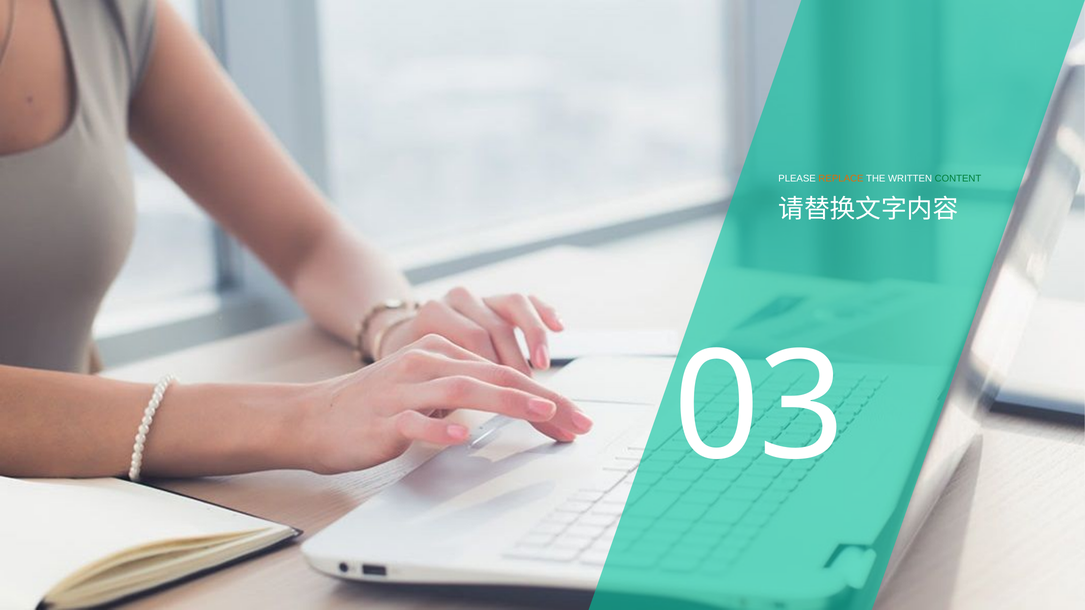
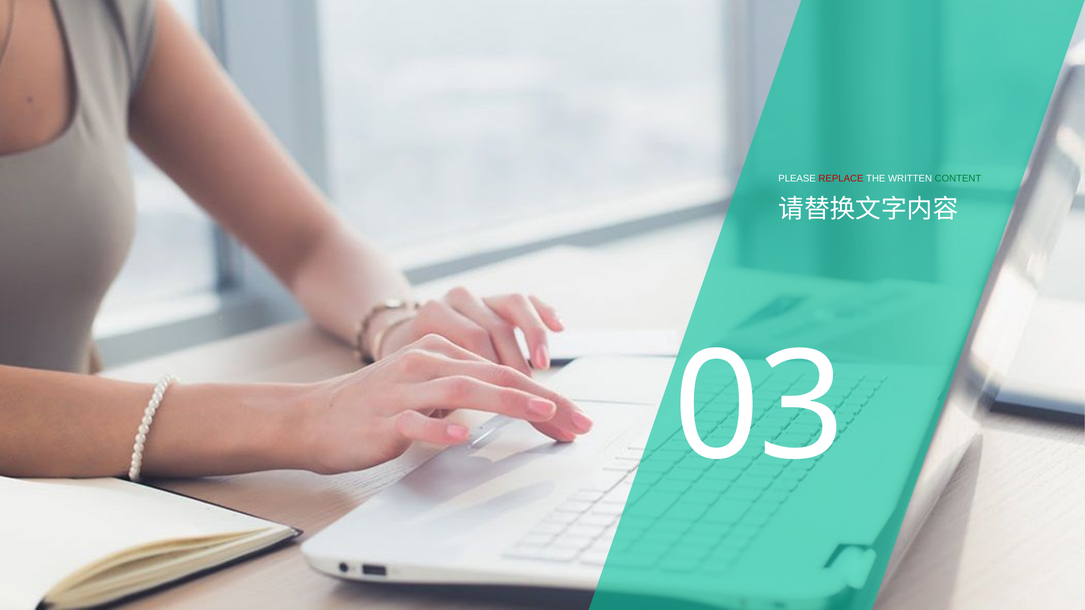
REPLACE colour: orange -> red
